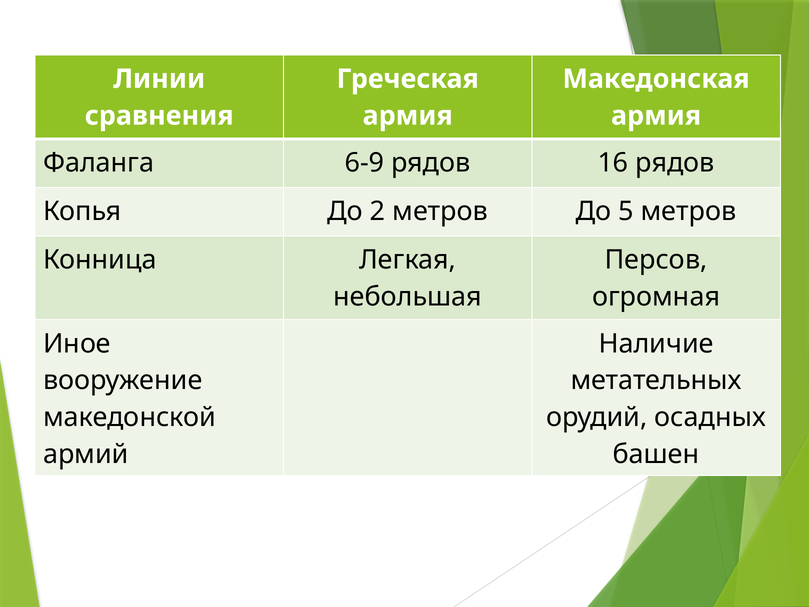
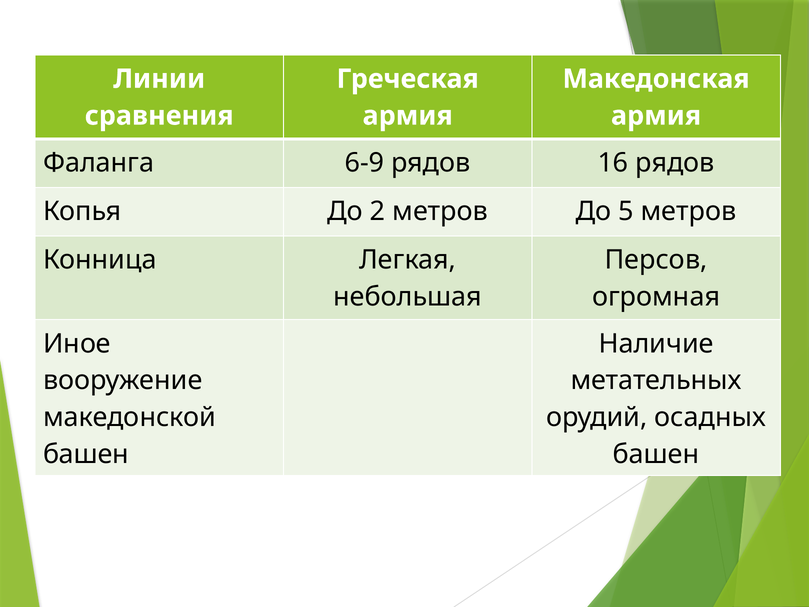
армий at (86, 454): армий -> башен
